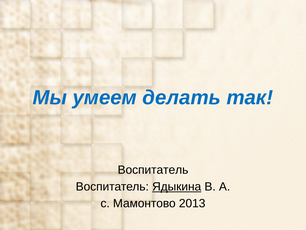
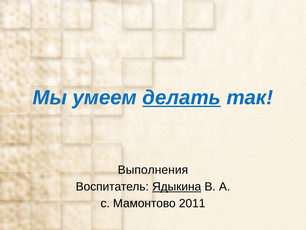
делать underline: none -> present
Воспитатель at (153, 170): Воспитатель -> Выполнения
2013: 2013 -> 2011
